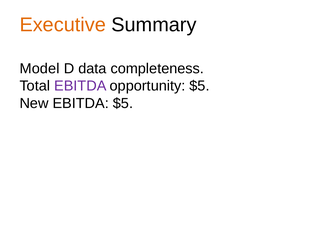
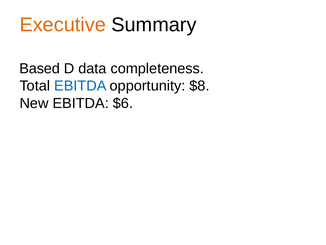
Model: Model -> Based
EBITDA at (80, 86) colour: purple -> blue
opportunity $5: $5 -> $8
EBITDA $5: $5 -> $6
